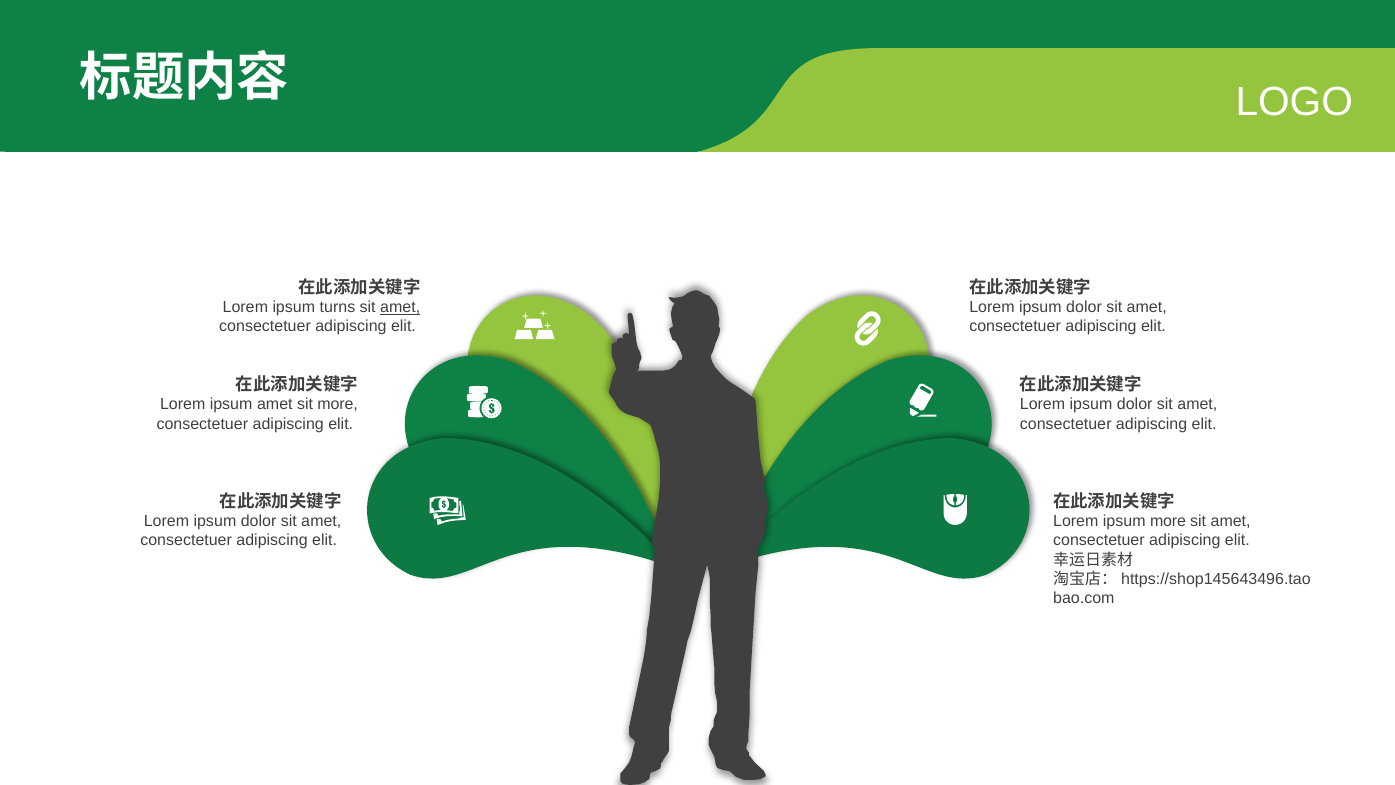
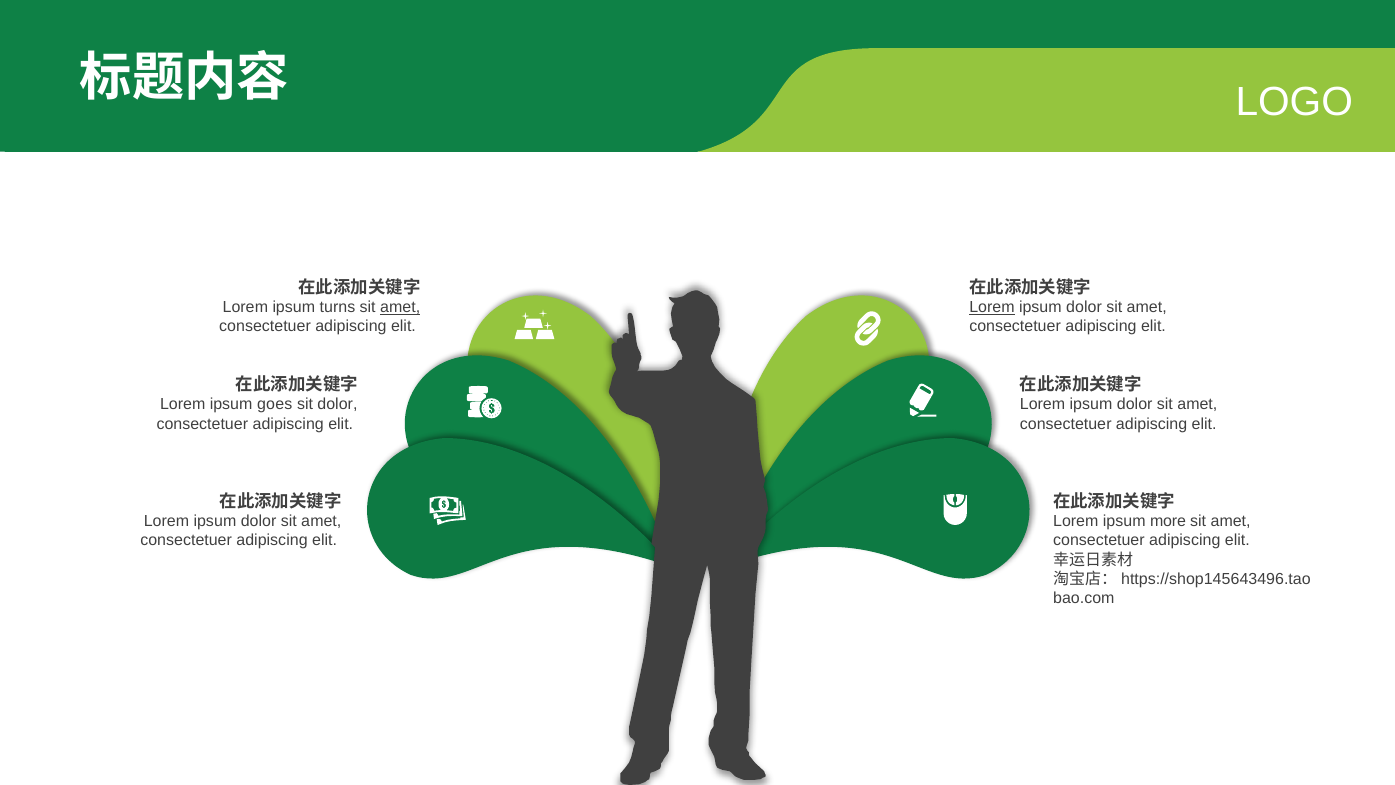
Lorem at (992, 307) underline: none -> present
ipsum amet: amet -> goes
sit more: more -> dolor
